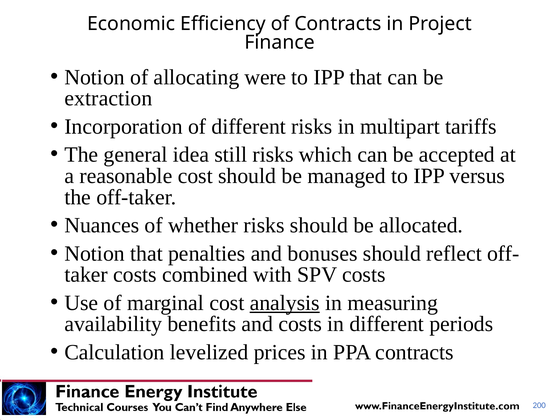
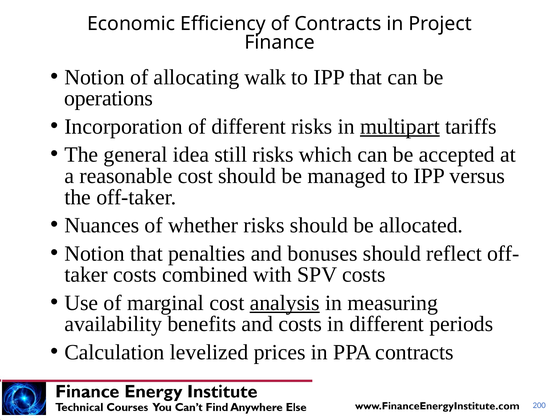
were: were -> walk
extraction: extraction -> operations
multipart underline: none -> present
